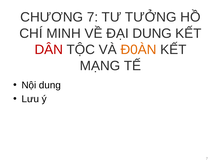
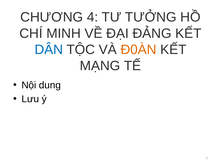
CHƯƠNG 7: 7 -> 4
ĐẠI DUNG: DUNG -> ĐẢNG
DÂN colour: red -> blue
